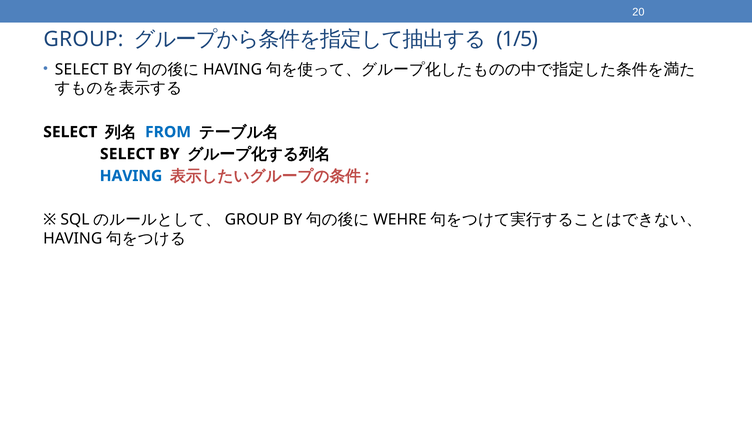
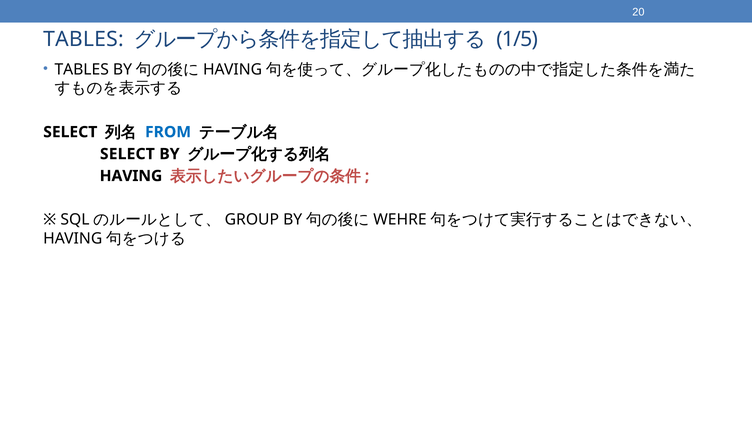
GROUP at (83, 39): GROUP -> TABLES
SELECT at (82, 69): SELECT -> TABLES
HAVING colour: blue -> black
